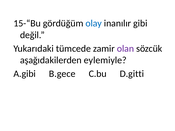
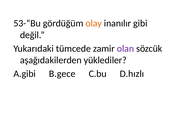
15-“Bu: 15-“Bu -> 53-“Bu
olay colour: blue -> orange
eylemiyle: eylemiyle -> yüklediler
D.gitti: D.gitti -> D.hızlı
